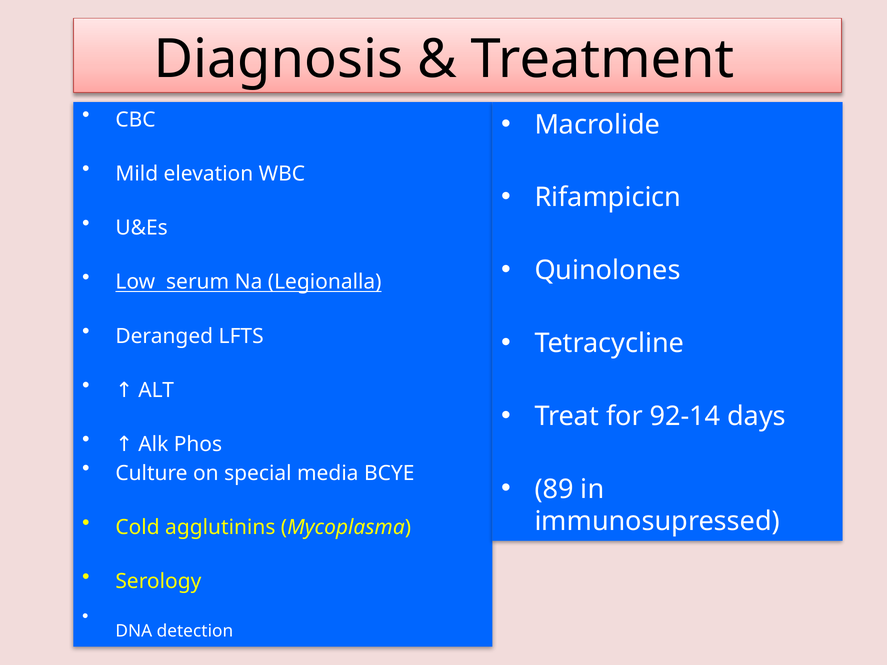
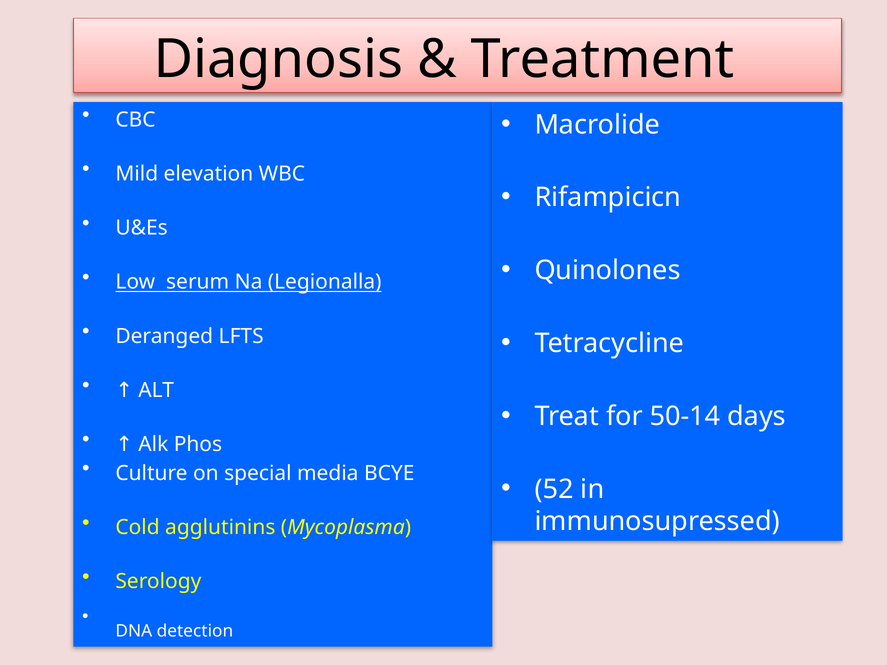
92-14: 92-14 -> 50-14
89: 89 -> 52
